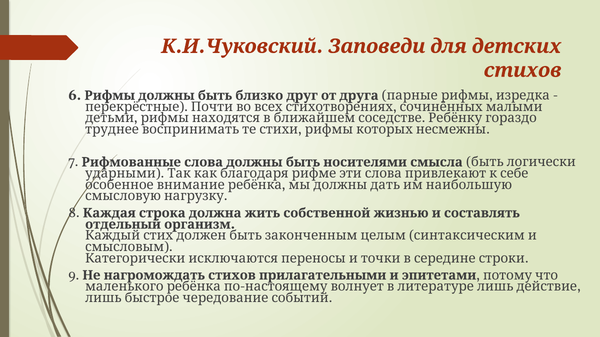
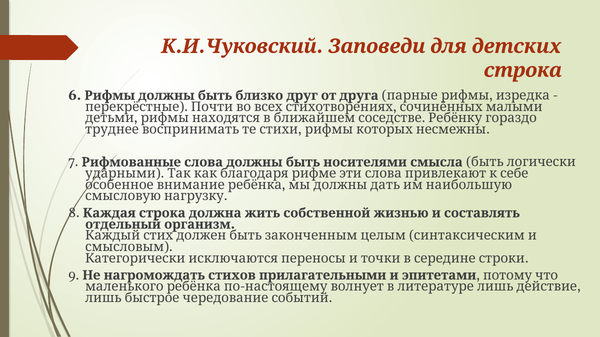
стихов at (523, 70): стихов -> строка
